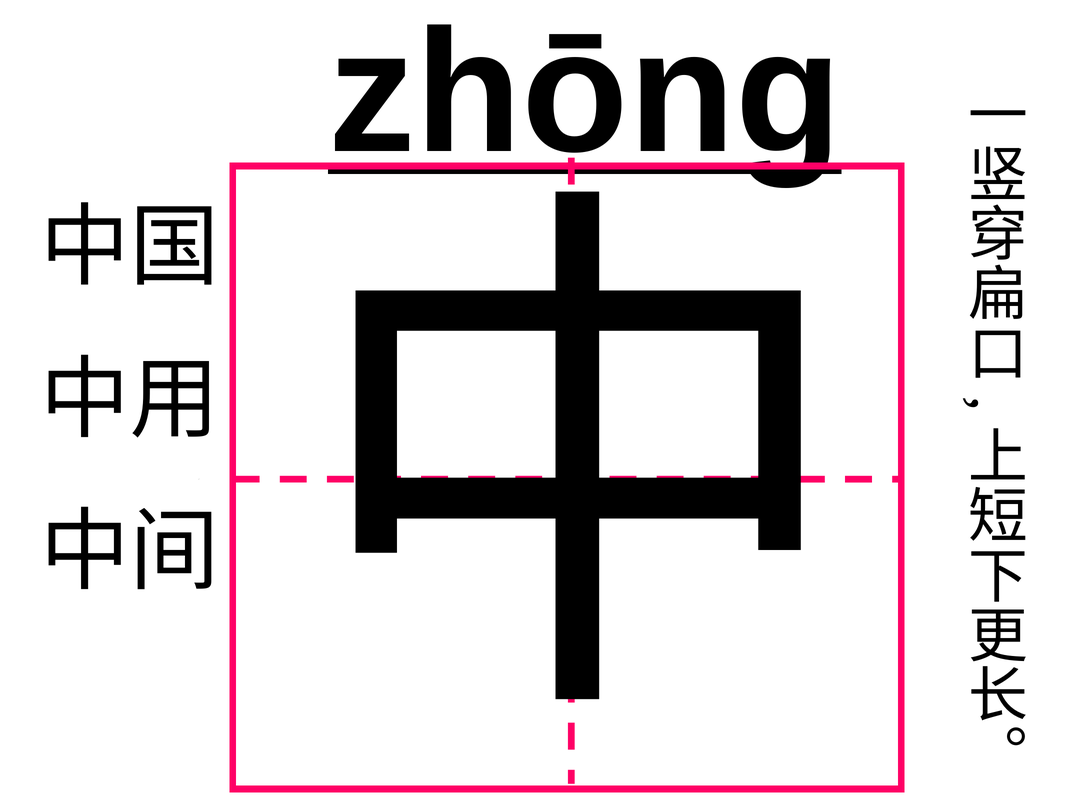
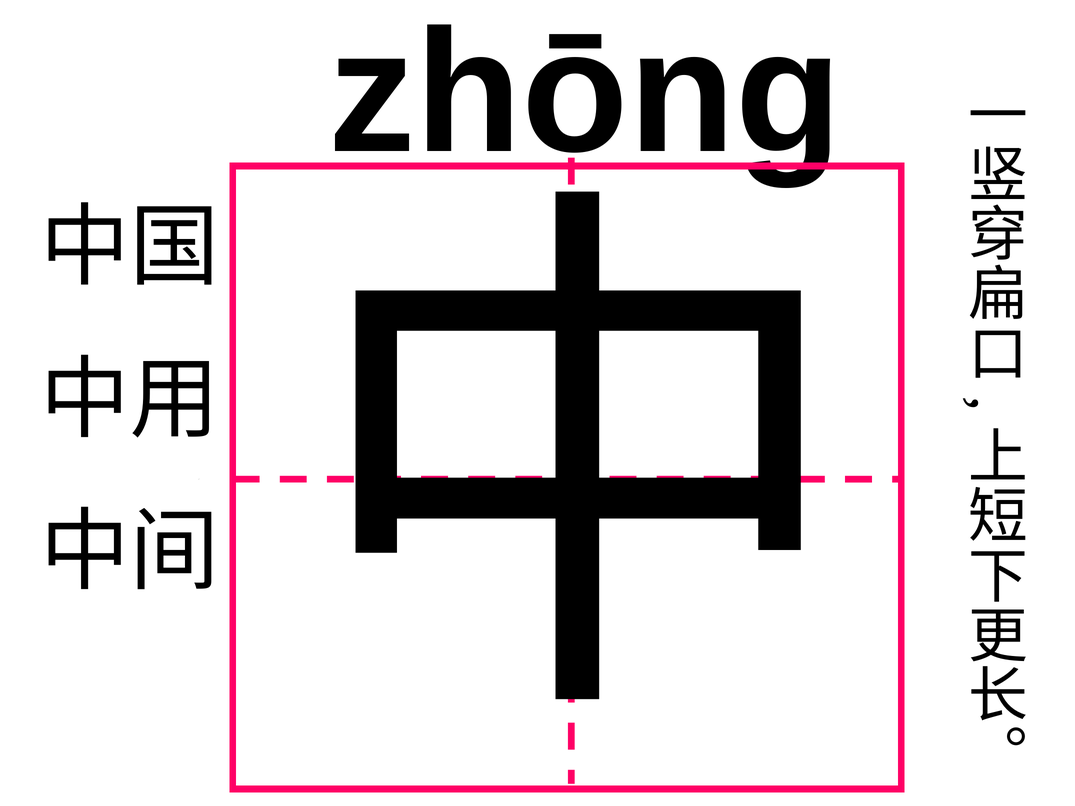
zhōng underline: present -> none
